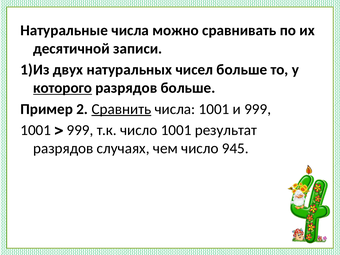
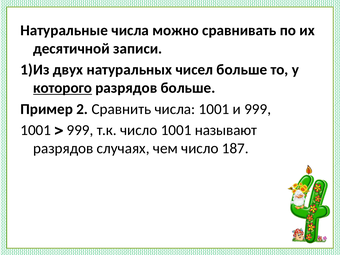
Сравнить underline: present -> none
результат: результат -> называют
945: 945 -> 187
